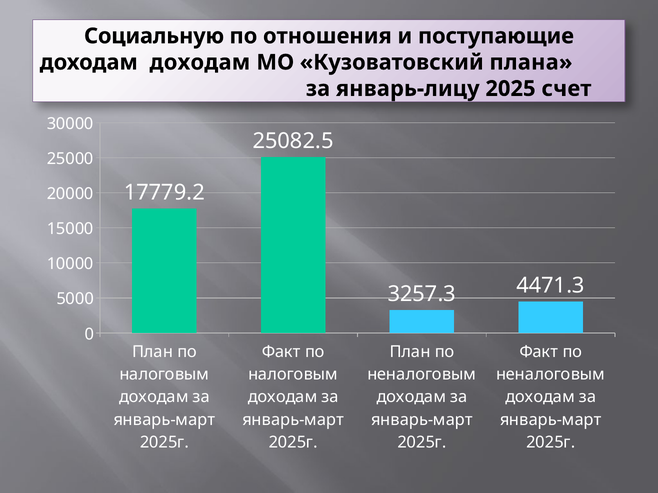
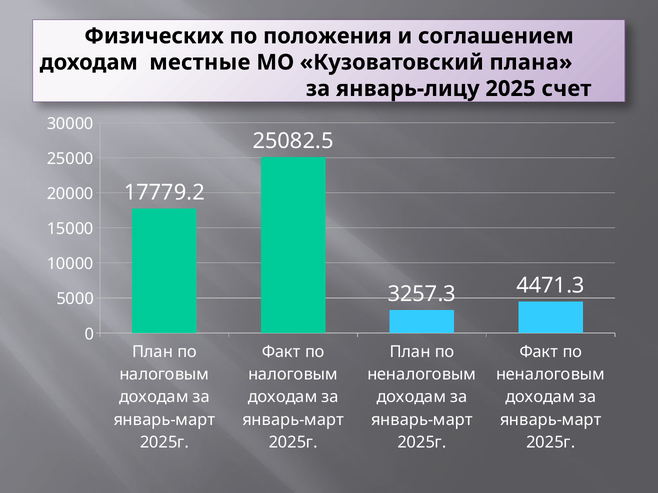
Социальную: Социальную -> Физических
отношения: отношения -> положения
поступающие: поступающие -> соглашением
доходам доходам: доходам -> местные
